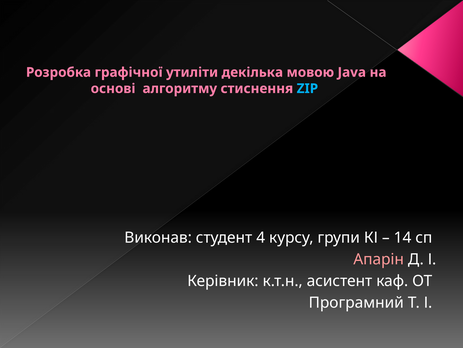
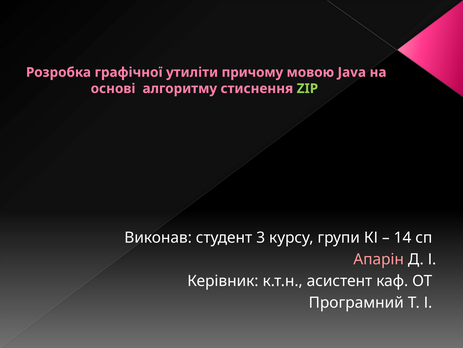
декілька: декілька -> причому
ZIP colour: light blue -> light green
4: 4 -> 3
